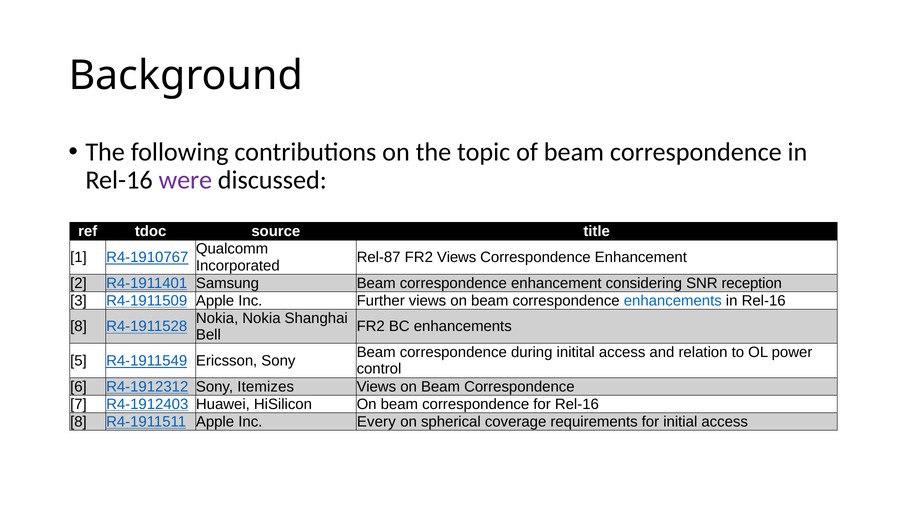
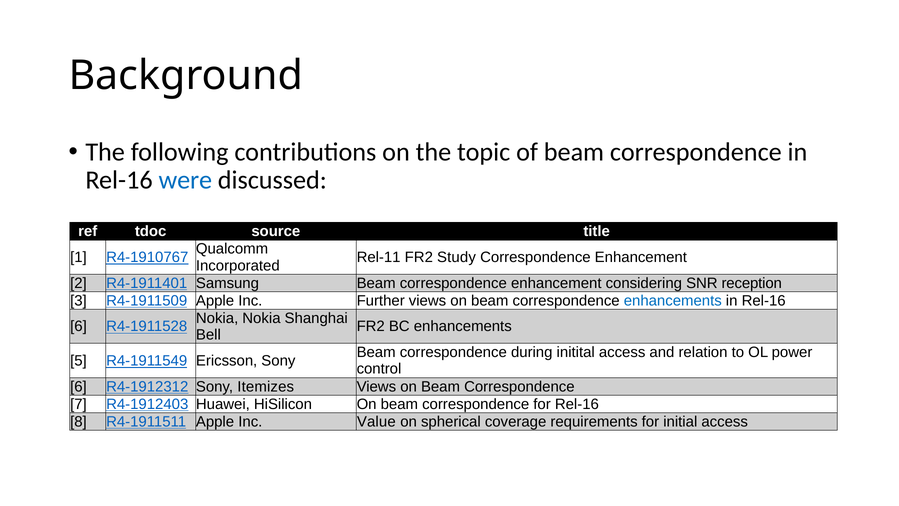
were colour: purple -> blue
Rel-87: Rel-87 -> Rel-11
FR2 Views: Views -> Study
8 at (79, 326): 8 -> 6
Every: Every -> Value
